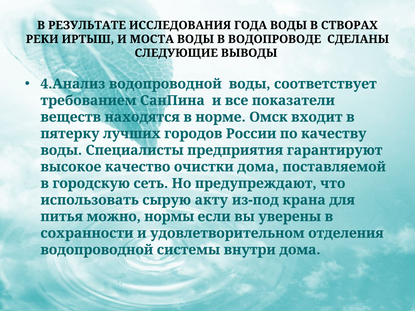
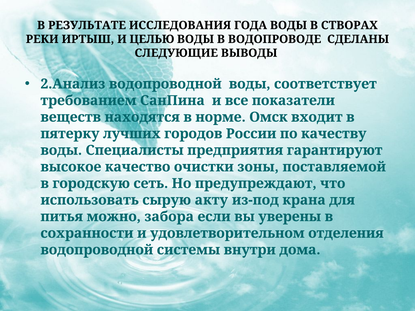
МОСТА: МОСТА -> ЦЕЛЬЮ
4.Анализ: 4.Анализ -> 2.Анализ
очистки дома: дома -> зоны
нормы: нормы -> забора
